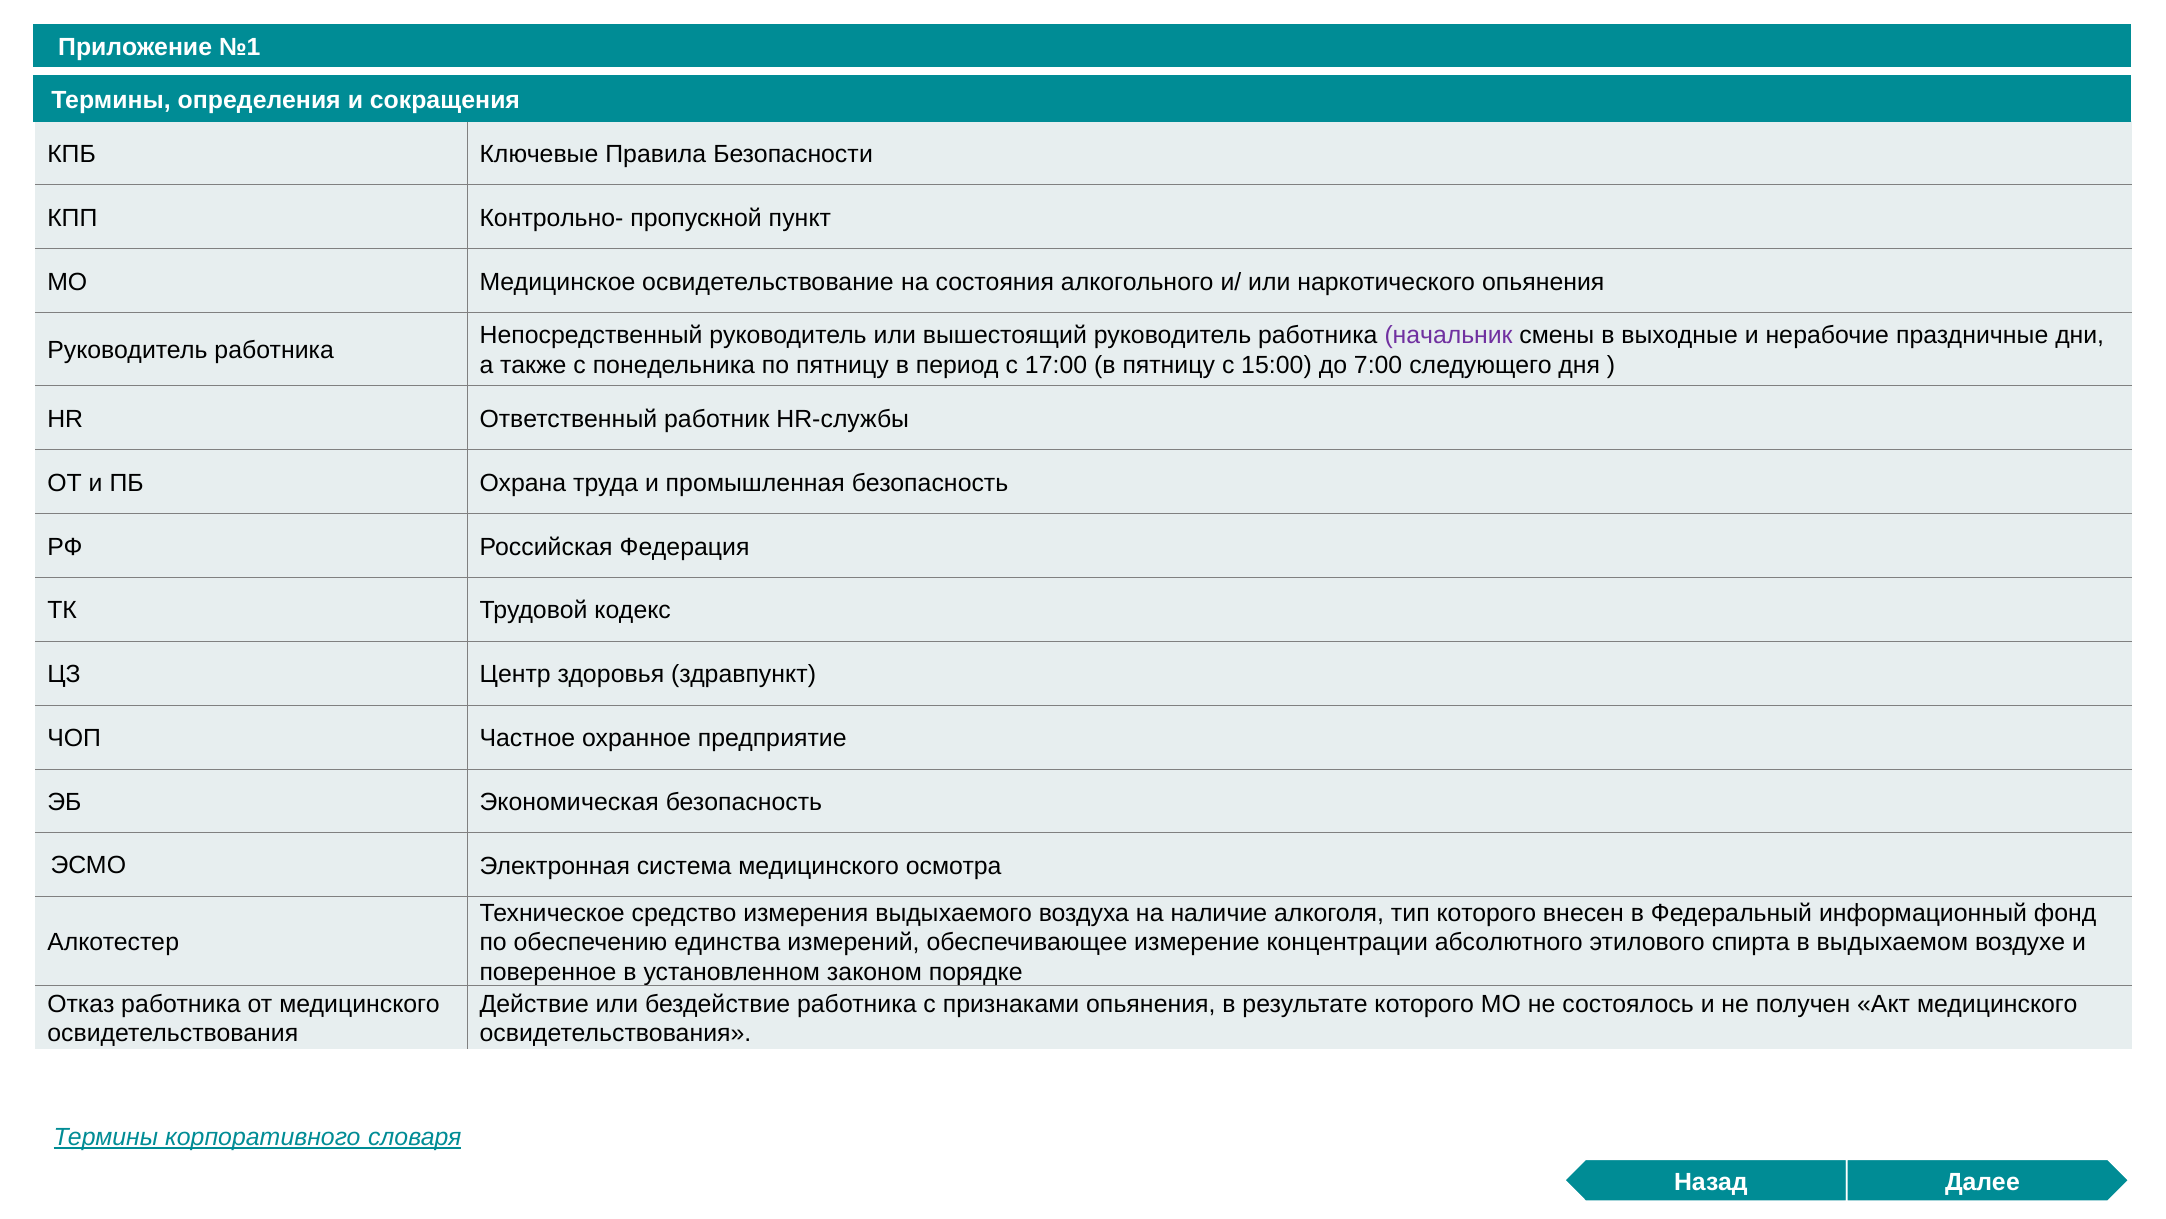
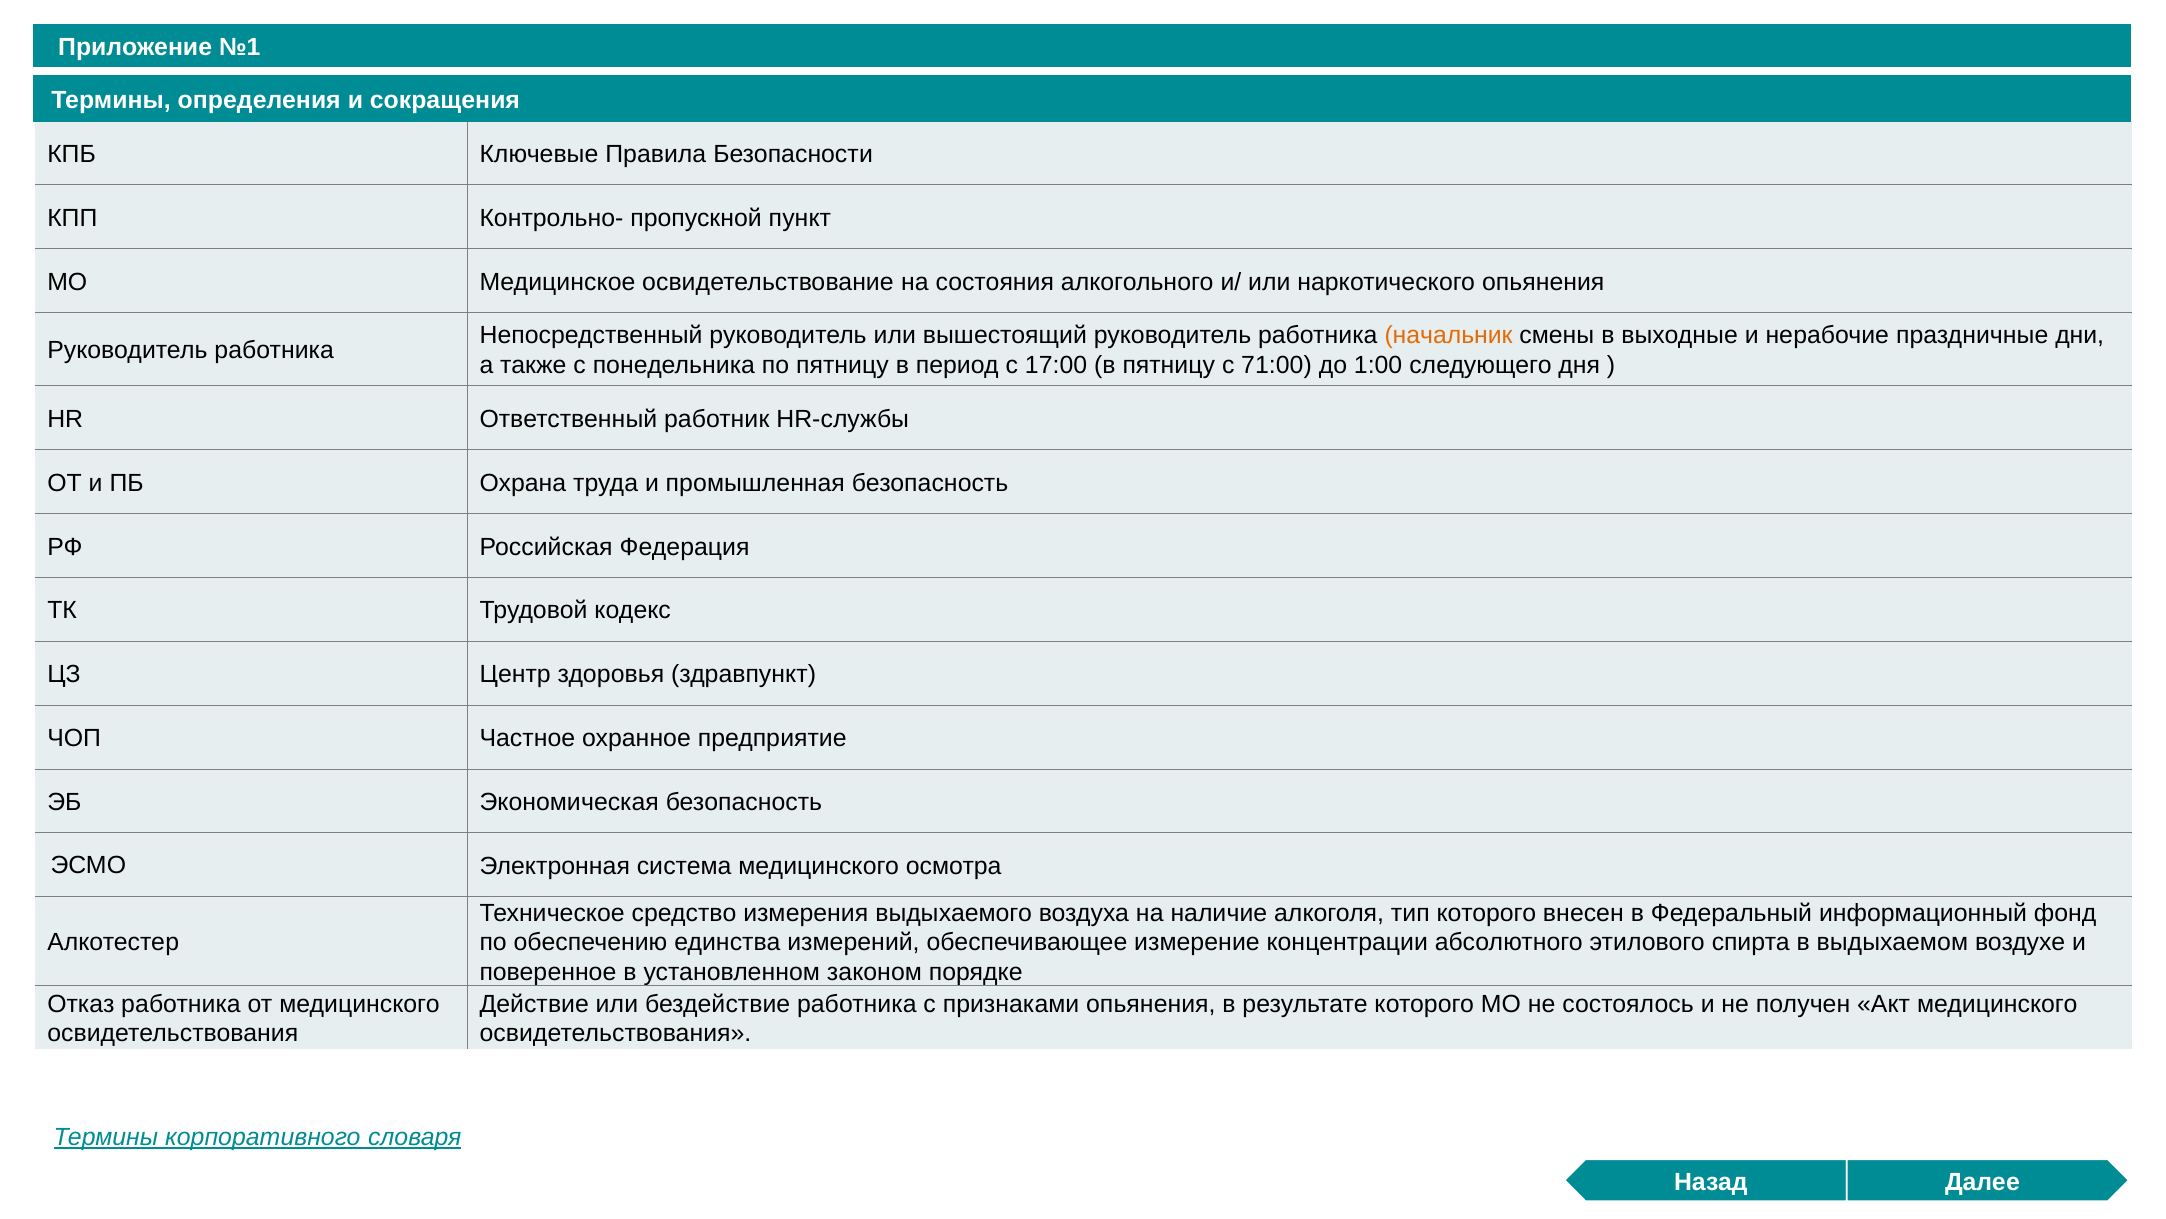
начальник colour: purple -> orange
15:00: 15:00 -> 71:00
7:00: 7:00 -> 1:00
